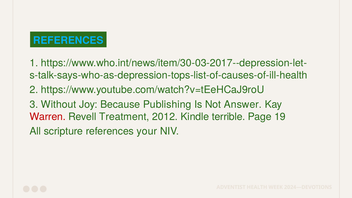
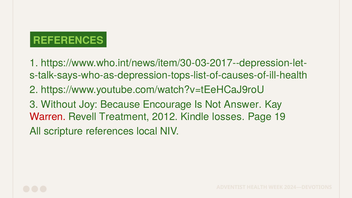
REFERENCES at (68, 41) colour: light blue -> light green
Publishing: Publishing -> Encourage
terrible: terrible -> losses
your: your -> local
